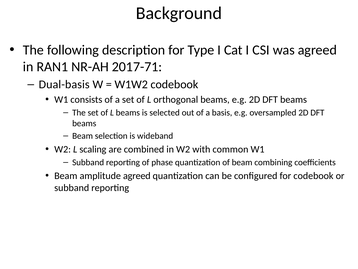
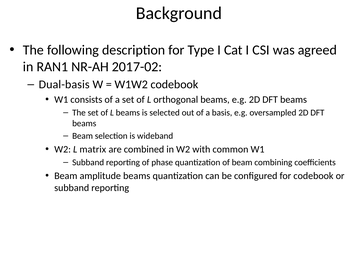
2017-71: 2017-71 -> 2017-02
scaling: scaling -> matrix
amplitude agreed: agreed -> beams
